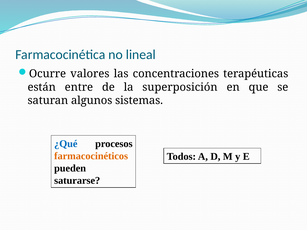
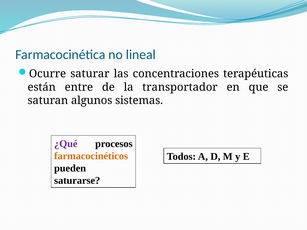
valores: valores -> saturar
superposición: superposición -> transportador
¿Qué colour: blue -> purple
